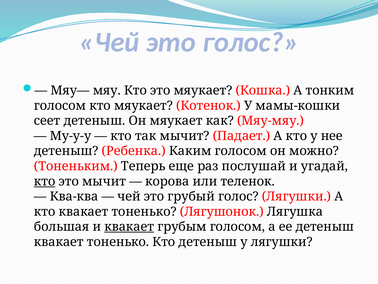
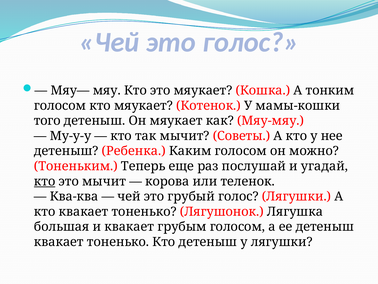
сеет: сеет -> того
Падает: Падает -> Советы
квакает at (129, 226) underline: present -> none
